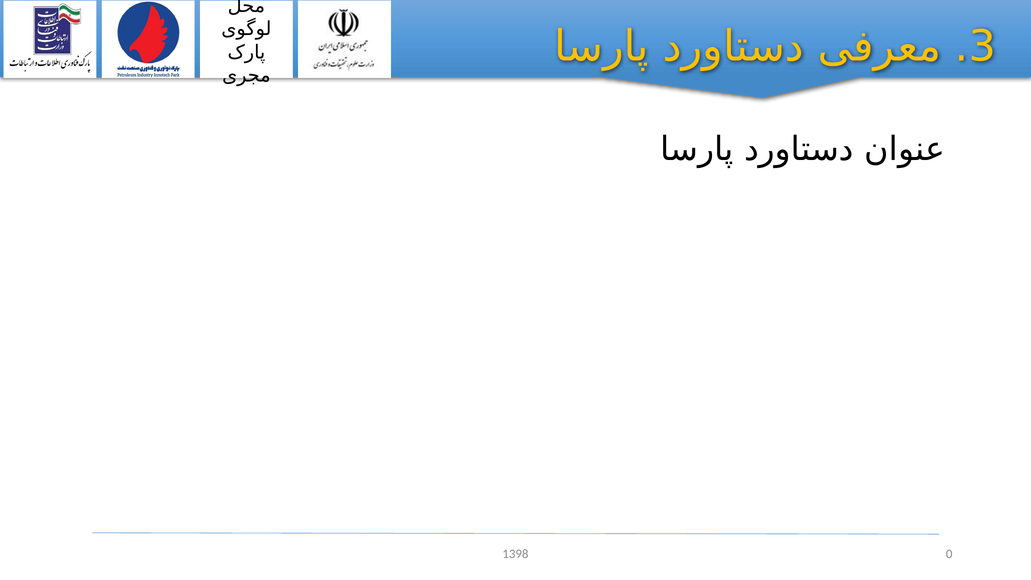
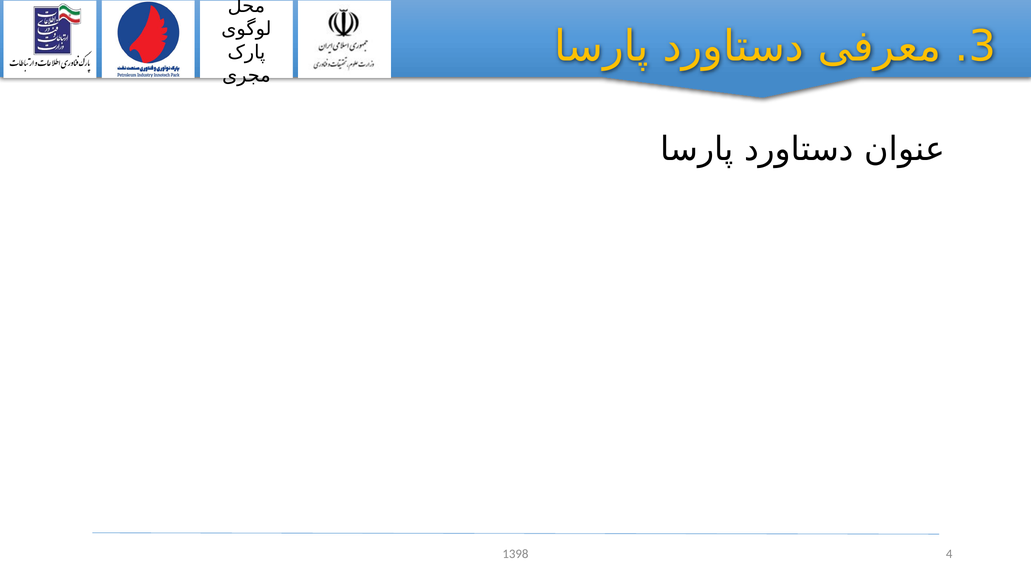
0: 0 -> 4
